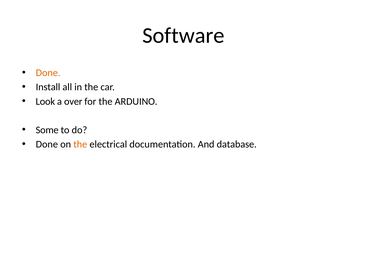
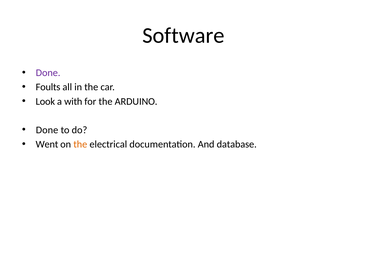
Done at (48, 73) colour: orange -> purple
Install: Install -> Foults
over: over -> with
Some at (47, 130): Some -> Done
Done at (47, 144): Done -> Went
